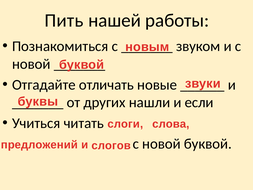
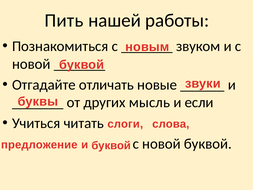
нашли: нашли -> мысль
предложений: предложений -> предложение
и слогов: слогов -> буквой
